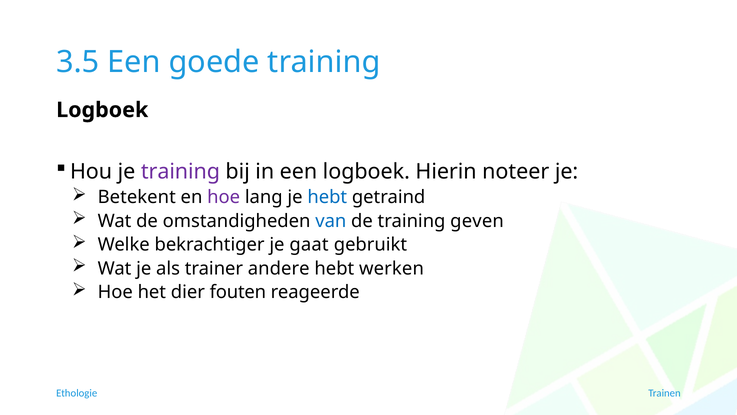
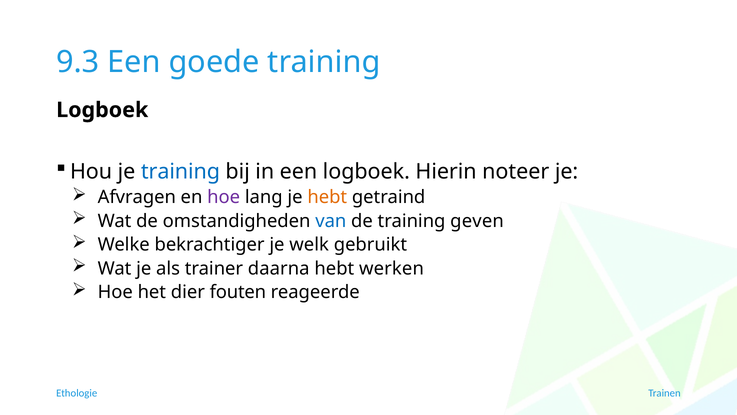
3.5: 3.5 -> 9.3
training at (180, 172) colour: purple -> blue
Betekent: Betekent -> Afvragen
hebt at (327, 197) colour: blue -> orange
gaat: gaat -> welk
andere: andere -> daarna
